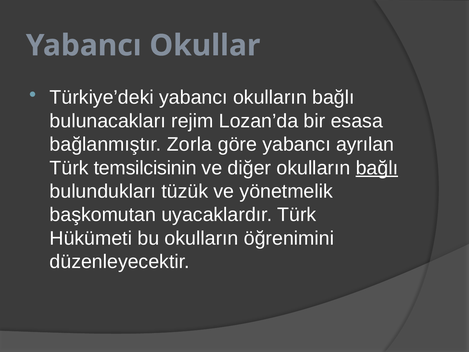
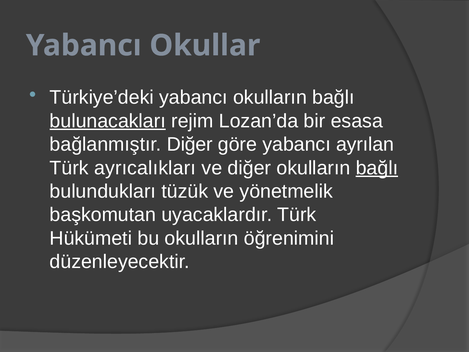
bulunacakları underline: none -> present
bağlanmıştır Zorla: Zorla -> Diğer
temsilcisinin: temsilcisinin -> ayrıcalıkları
